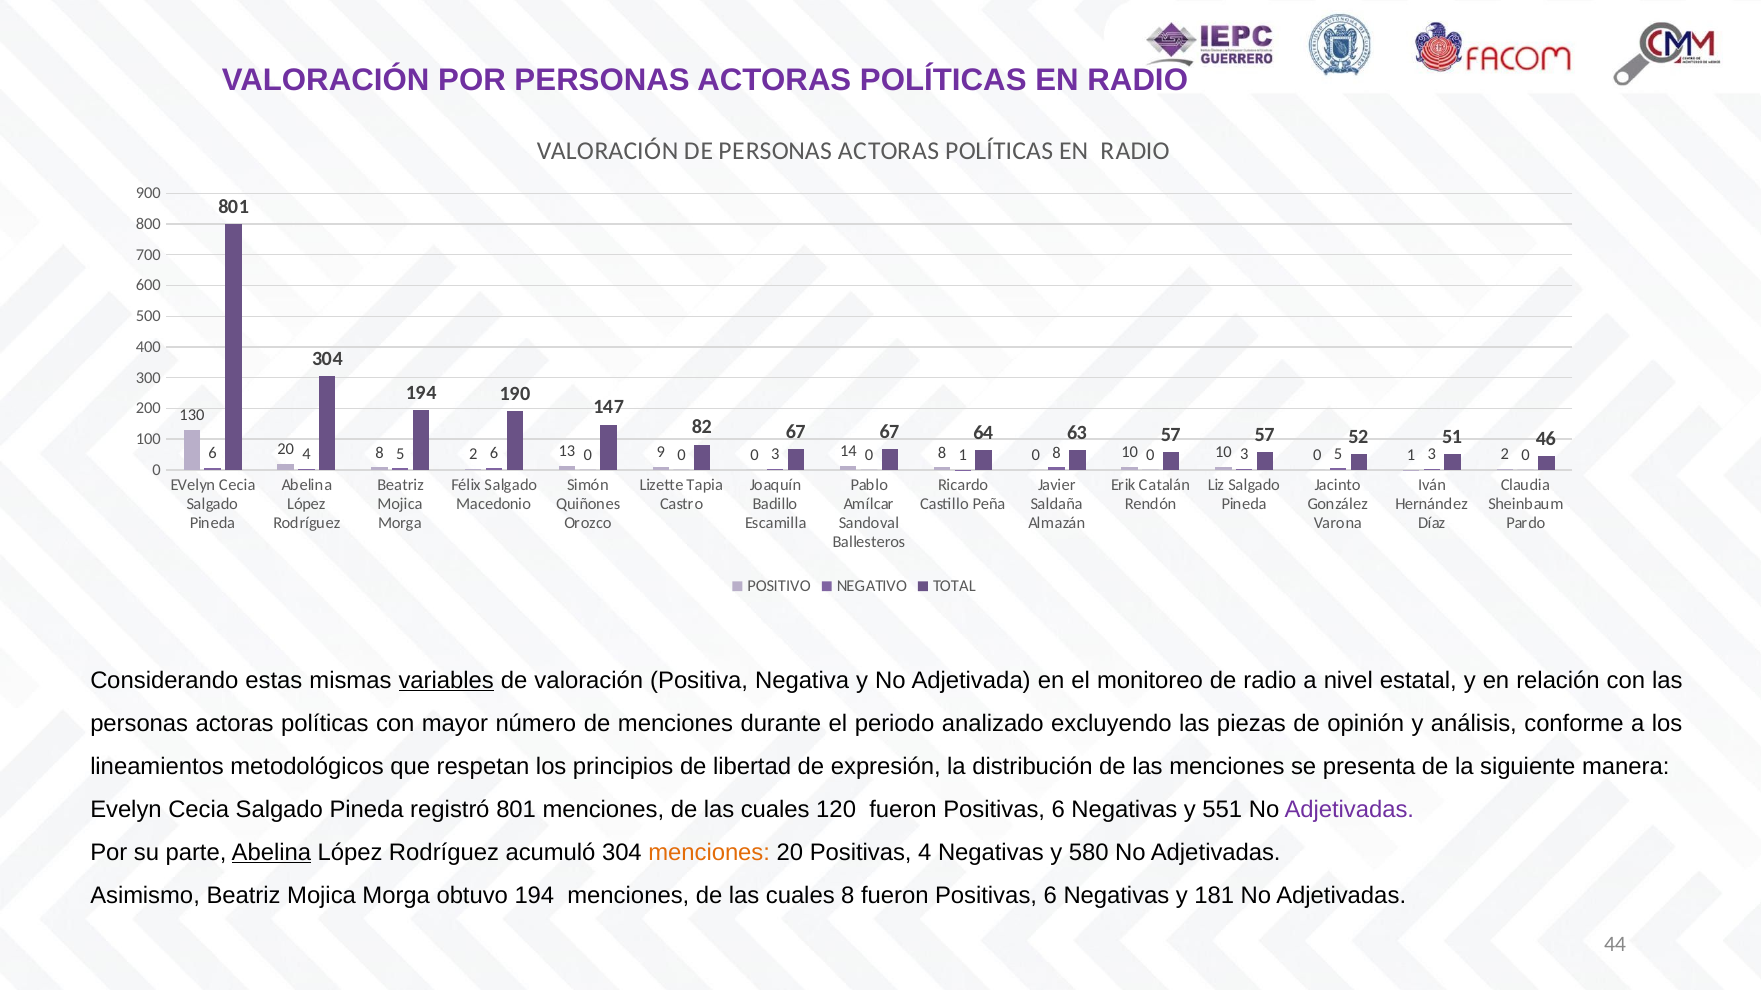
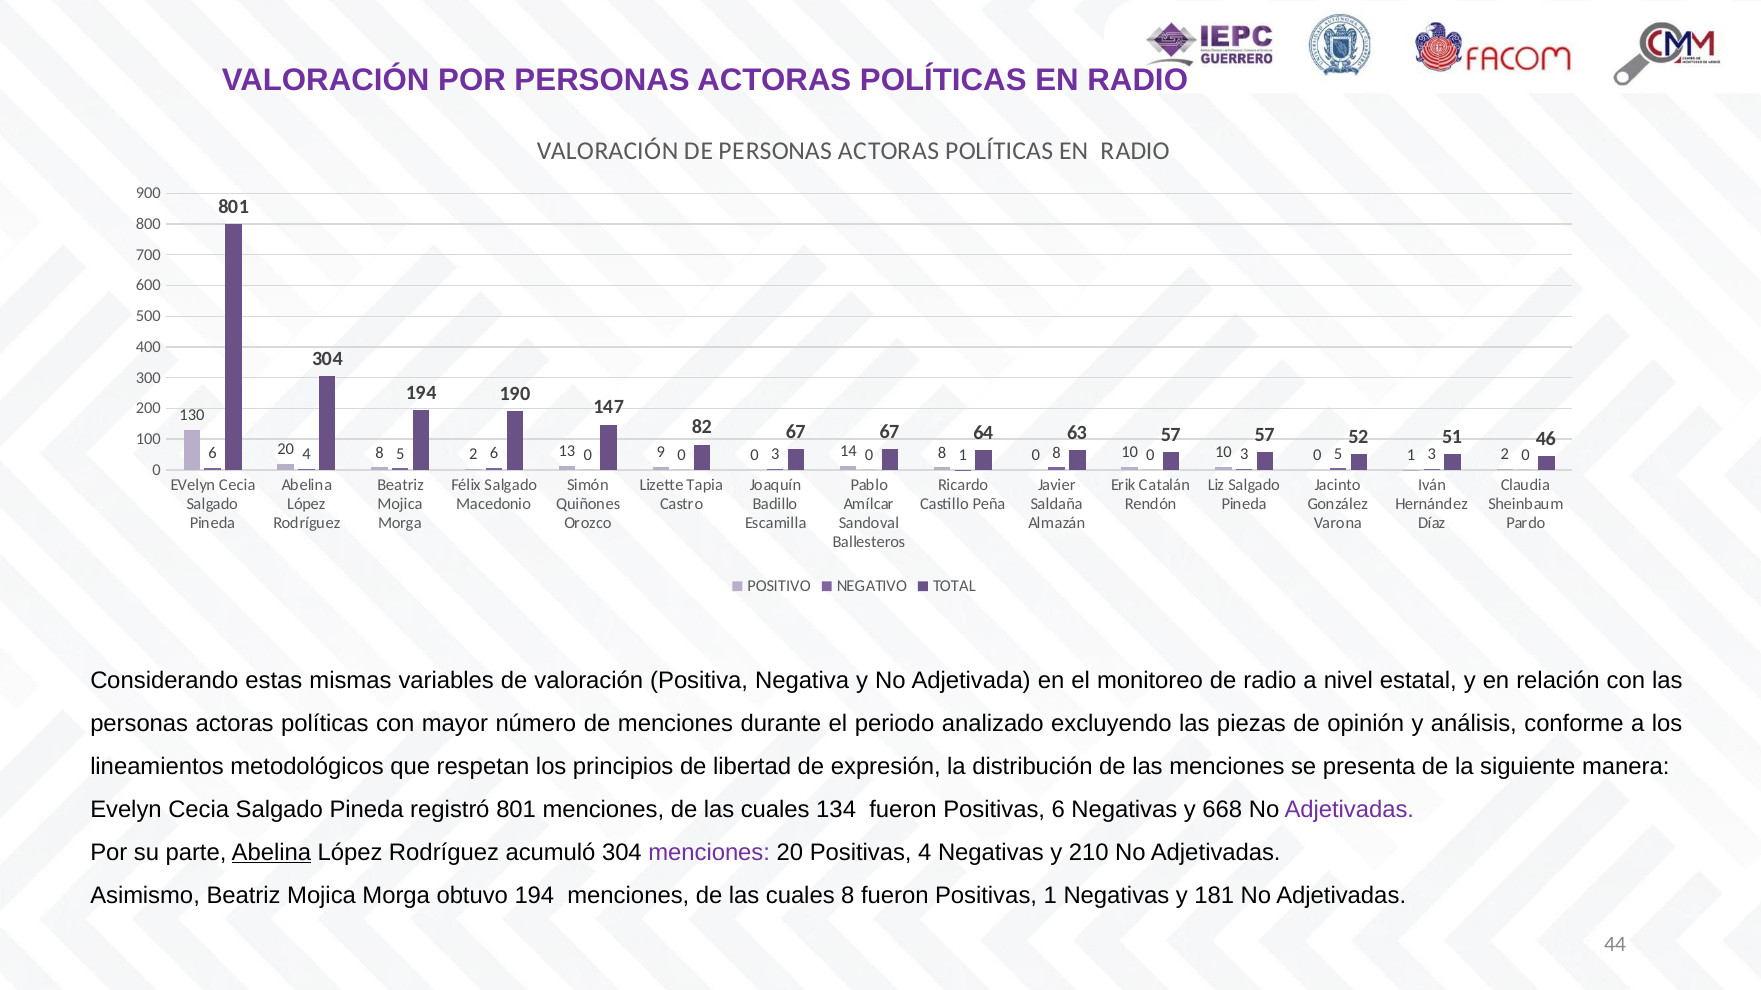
variables underline: present -> none
120: 120 -> 134
551: 551 -> 668
menciones at (709, 853) colour: orange -> purple
580: 580 -> 210
8 fueron Positivas 6: 6 -> 1
